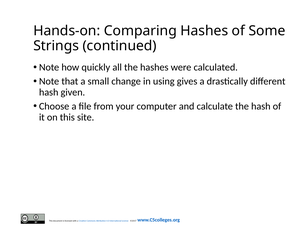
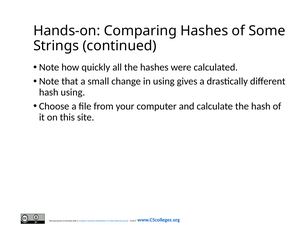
hash given: given -> using
